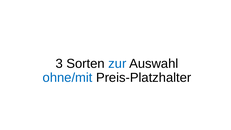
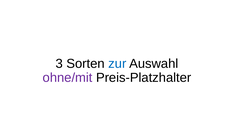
ohne/mit colour: blue -> purple
